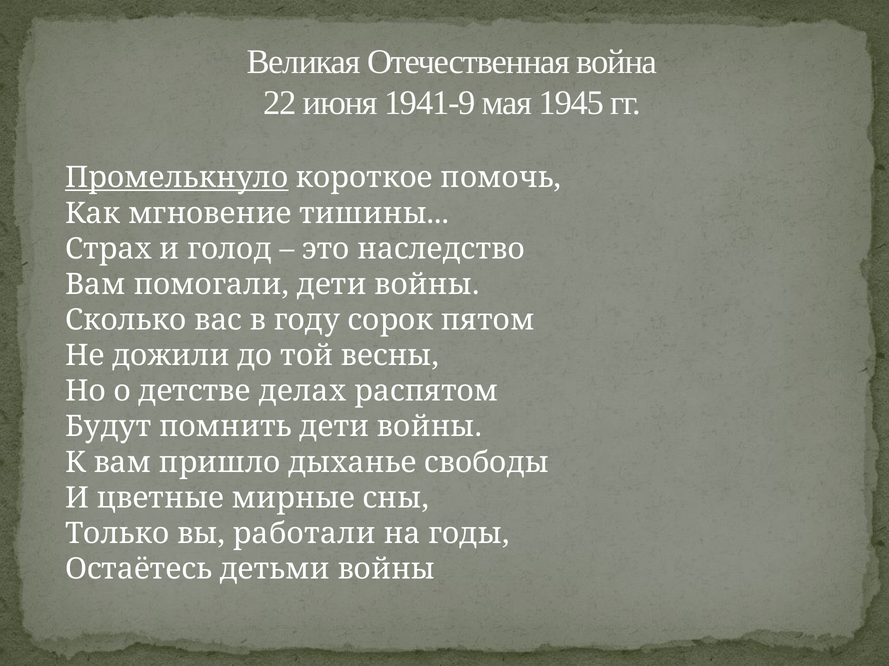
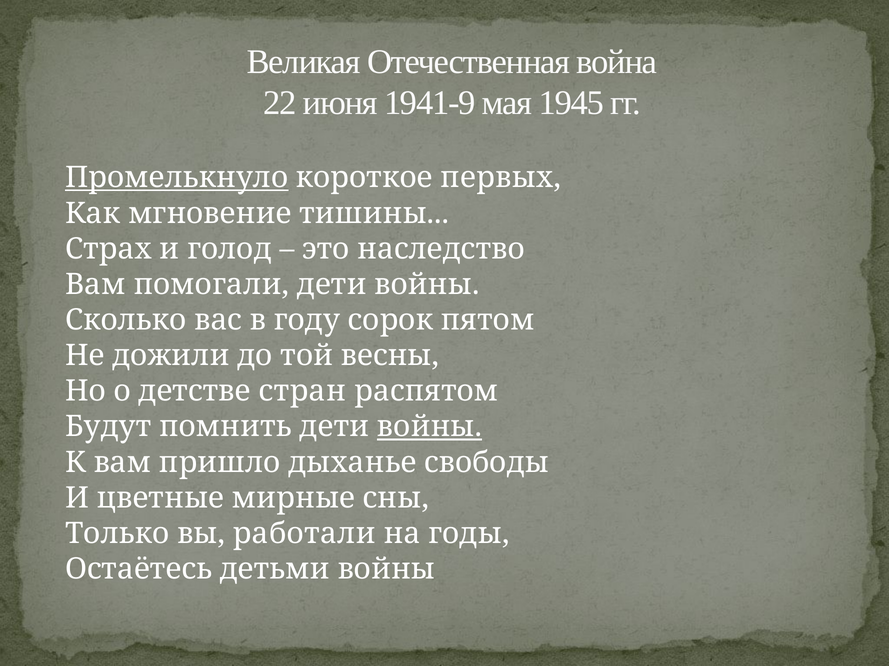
помочь: помочь -> первых
делах: делах -> стран
войны at (430, 427) underline: none -> present
